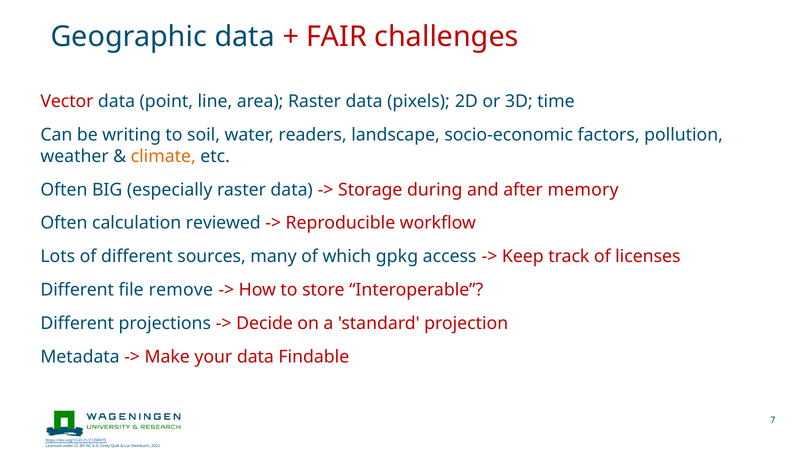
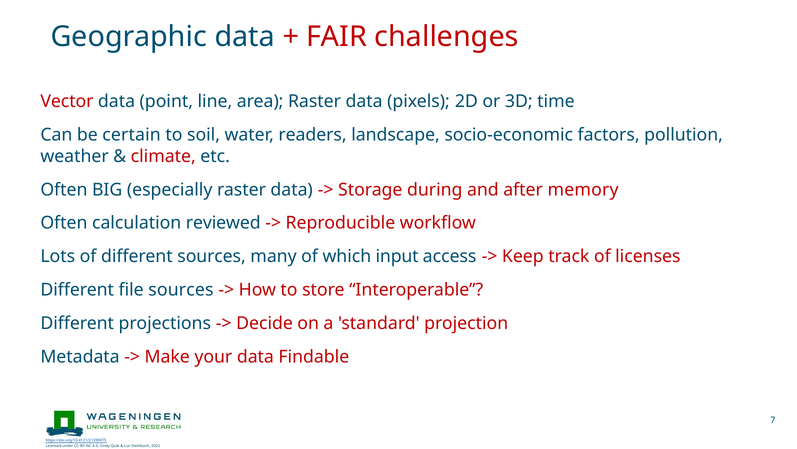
writing: writing -> certain
climate colour: orange -> red
gpkg: gpkg -> input
file remove: remove -> sources
